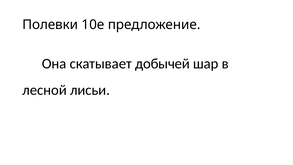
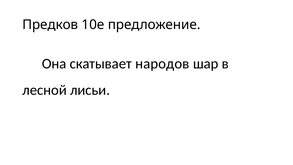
Полевки: Полевки -> Предков
добычей: добычей -> народов
